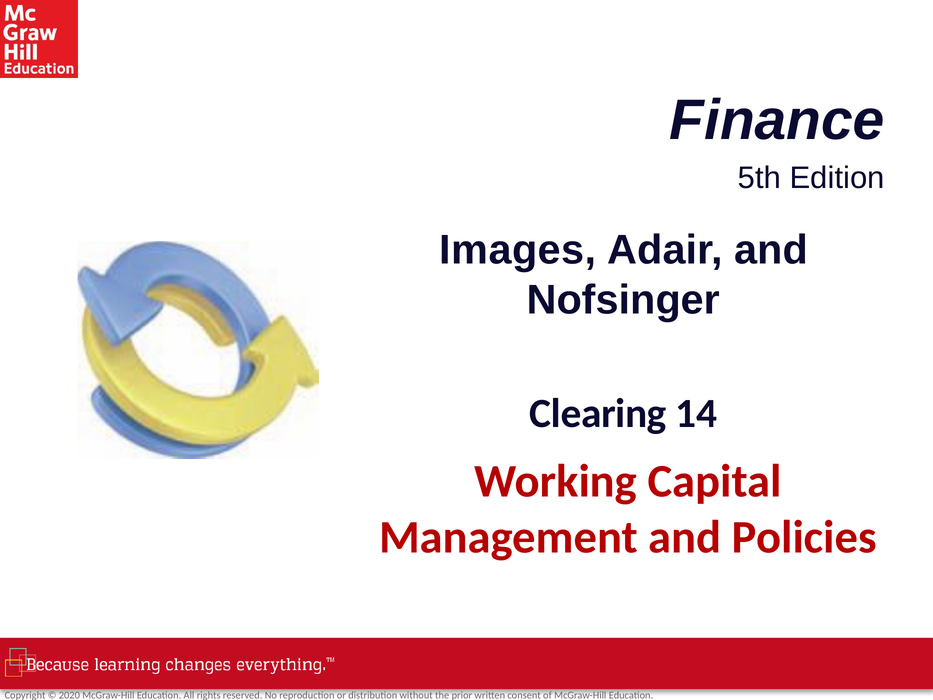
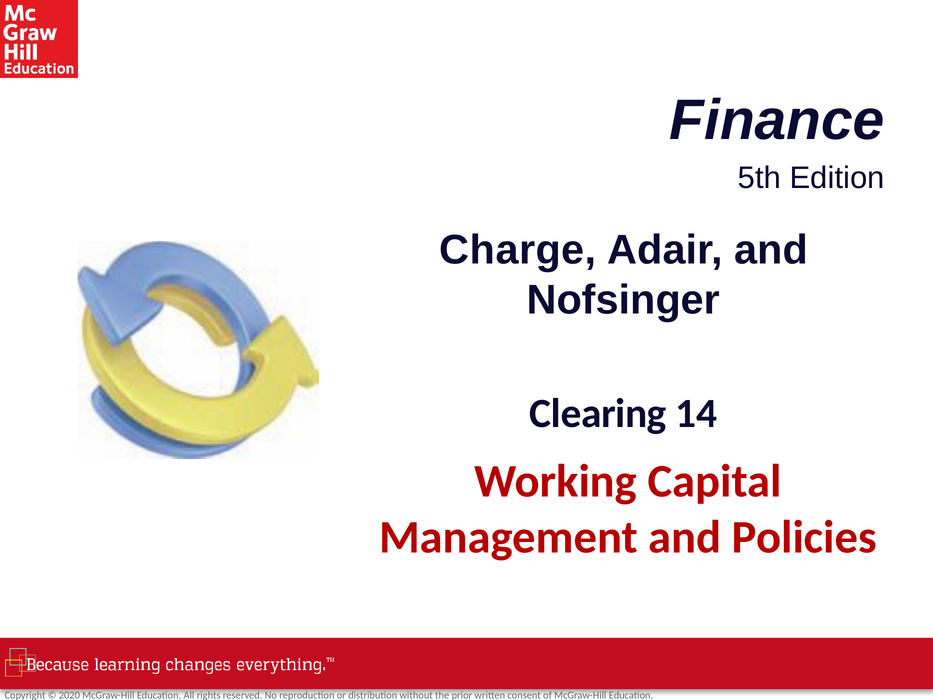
Images: Images -> Charge
